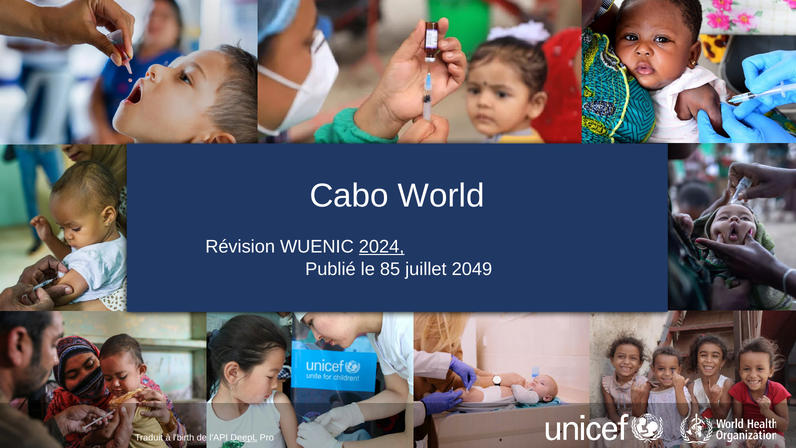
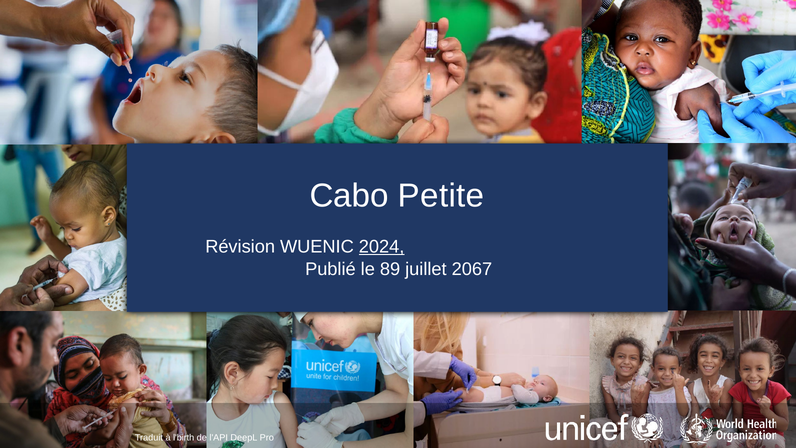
World: World -> Petite
85: 85 -> 89
2049: 2049 -> 2067
DeepL underline: present -> none
